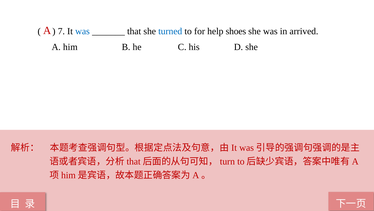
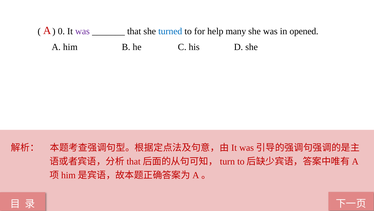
7: 7 -> 0
was at (82, 31) colour: blue -> purple
shoes: shoes -> many
arrived: arrived -> opened
